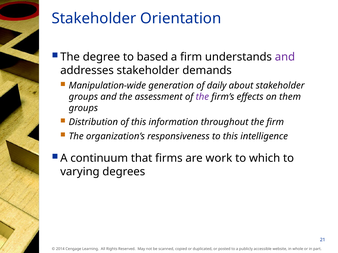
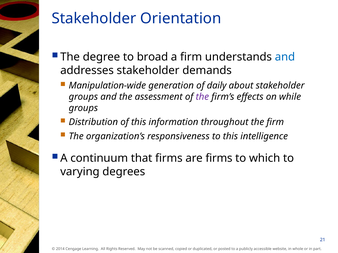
based: based -> broad
and at (285, 57) colour: purple -> blue
them: them -> while
are work: work -> firms
